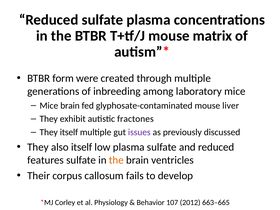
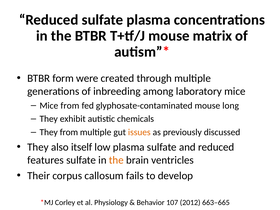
Mice brain: brain -> from
liver: liver -> long
fractones: fractones -> chemicals
They itself: itself -> from
issues colour: purple -> orange
